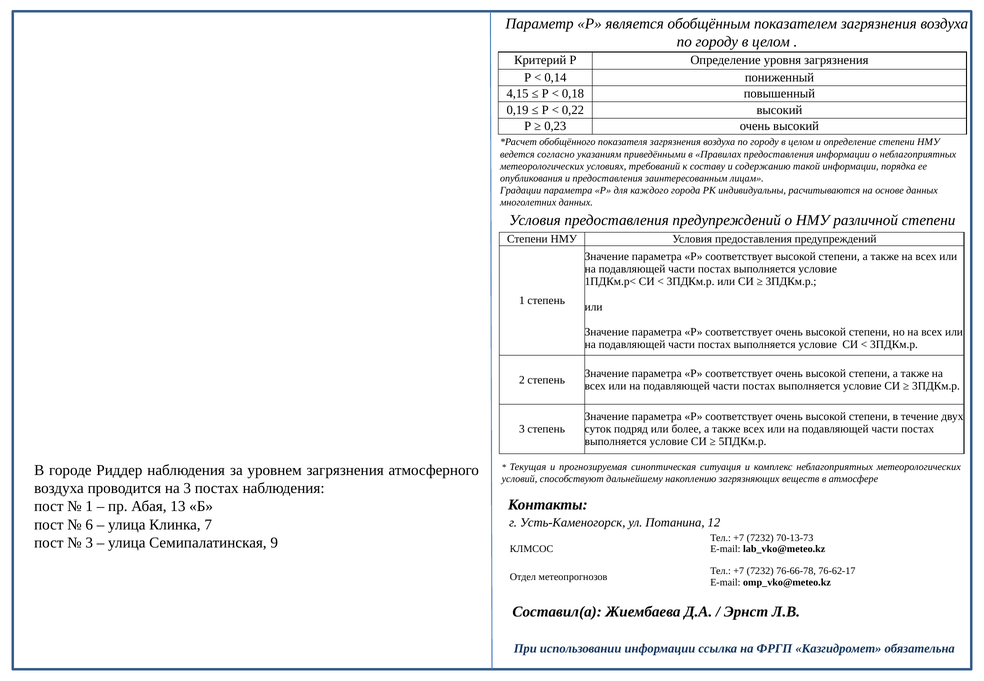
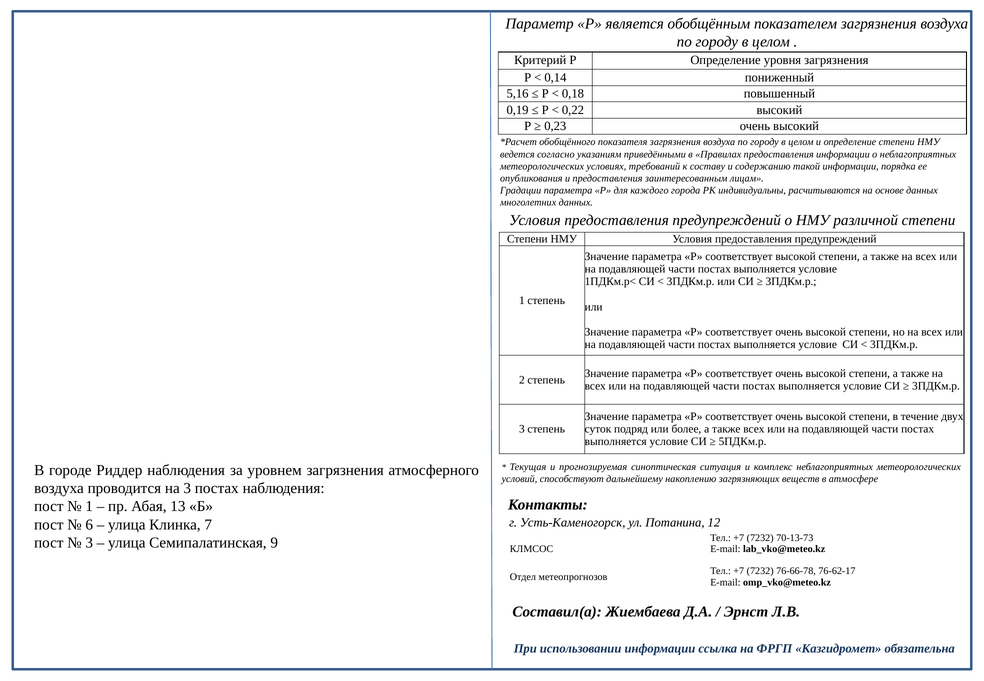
4,15: 4,15 -> 5,16
